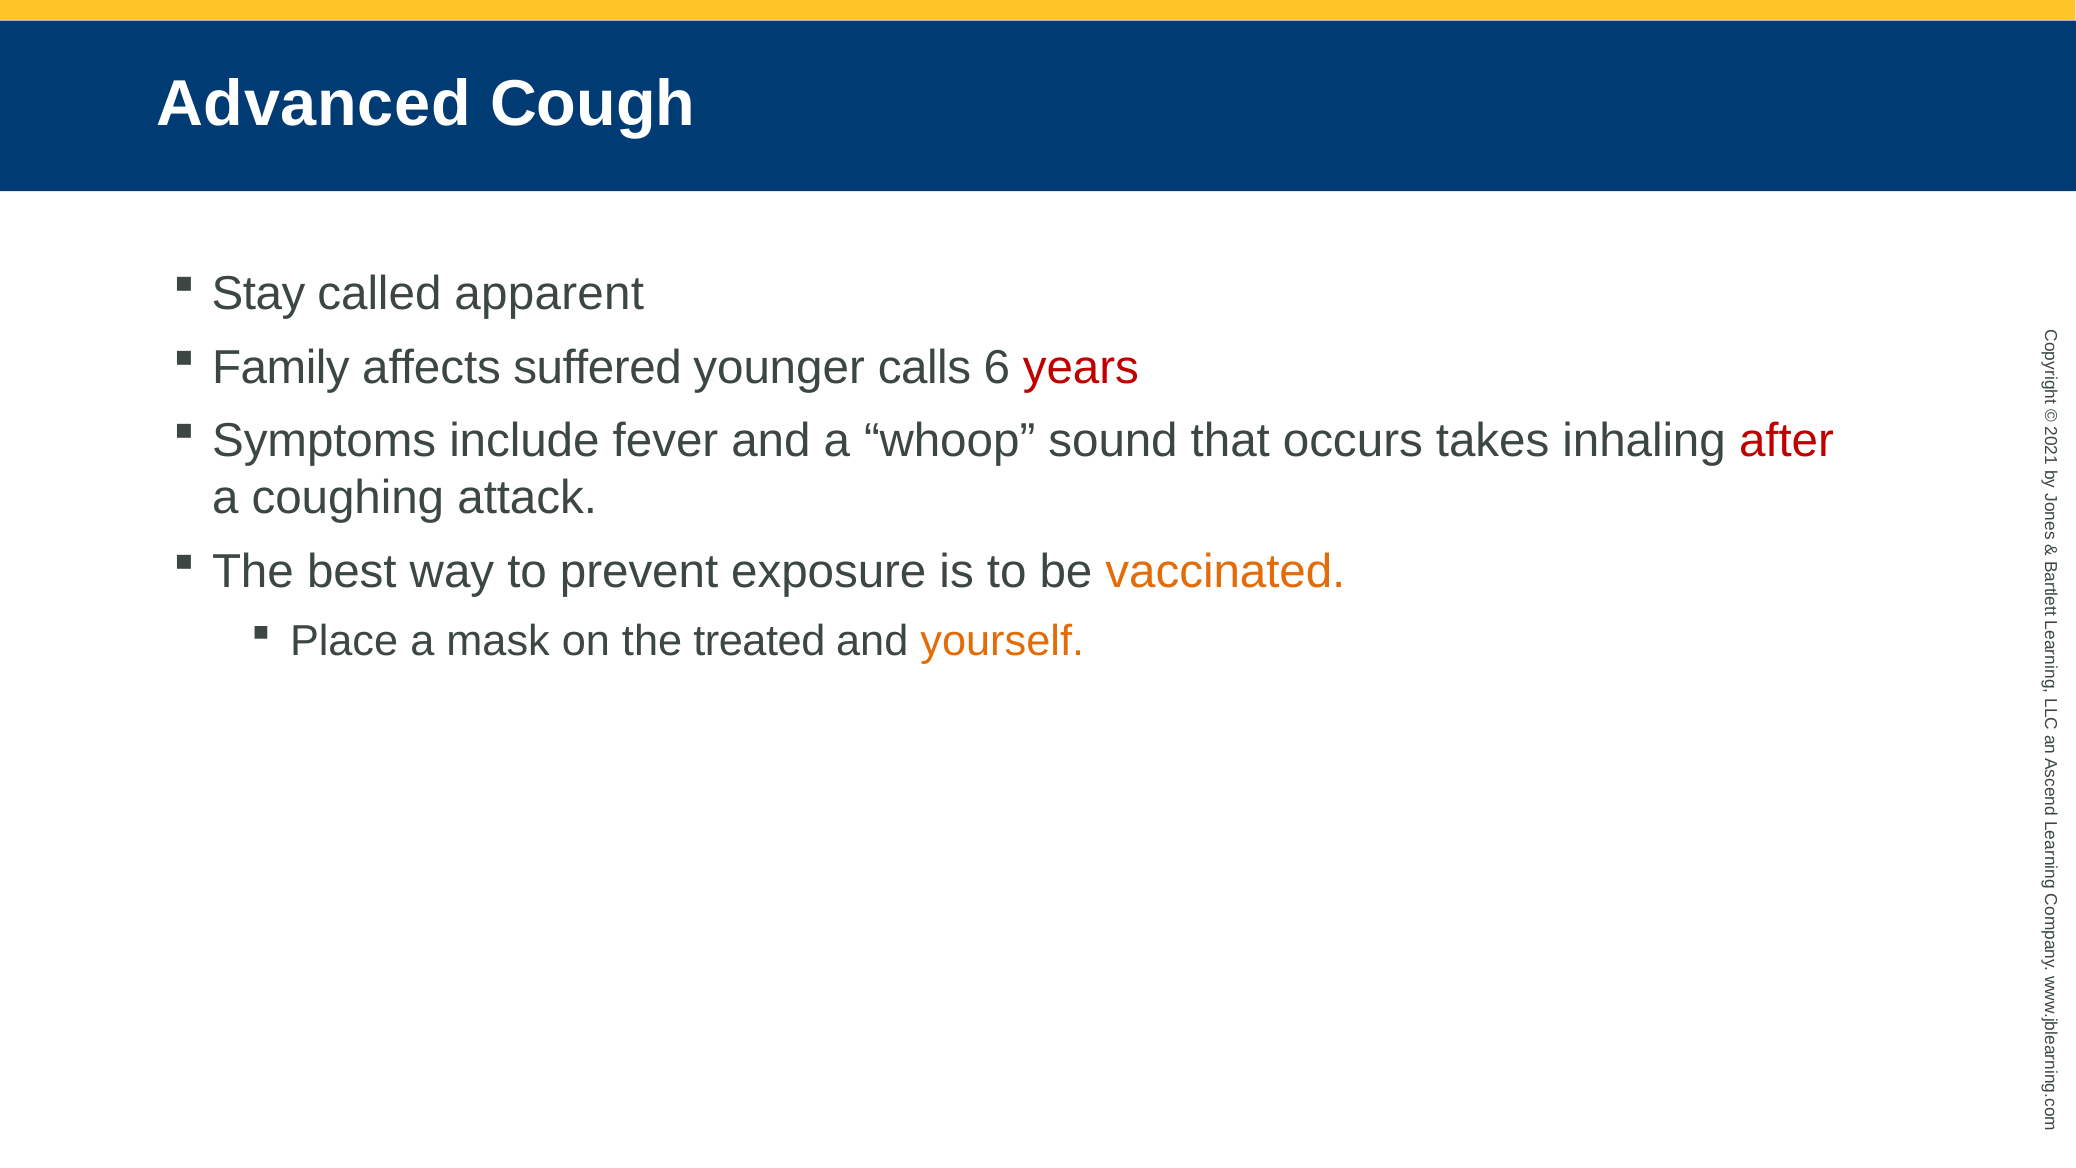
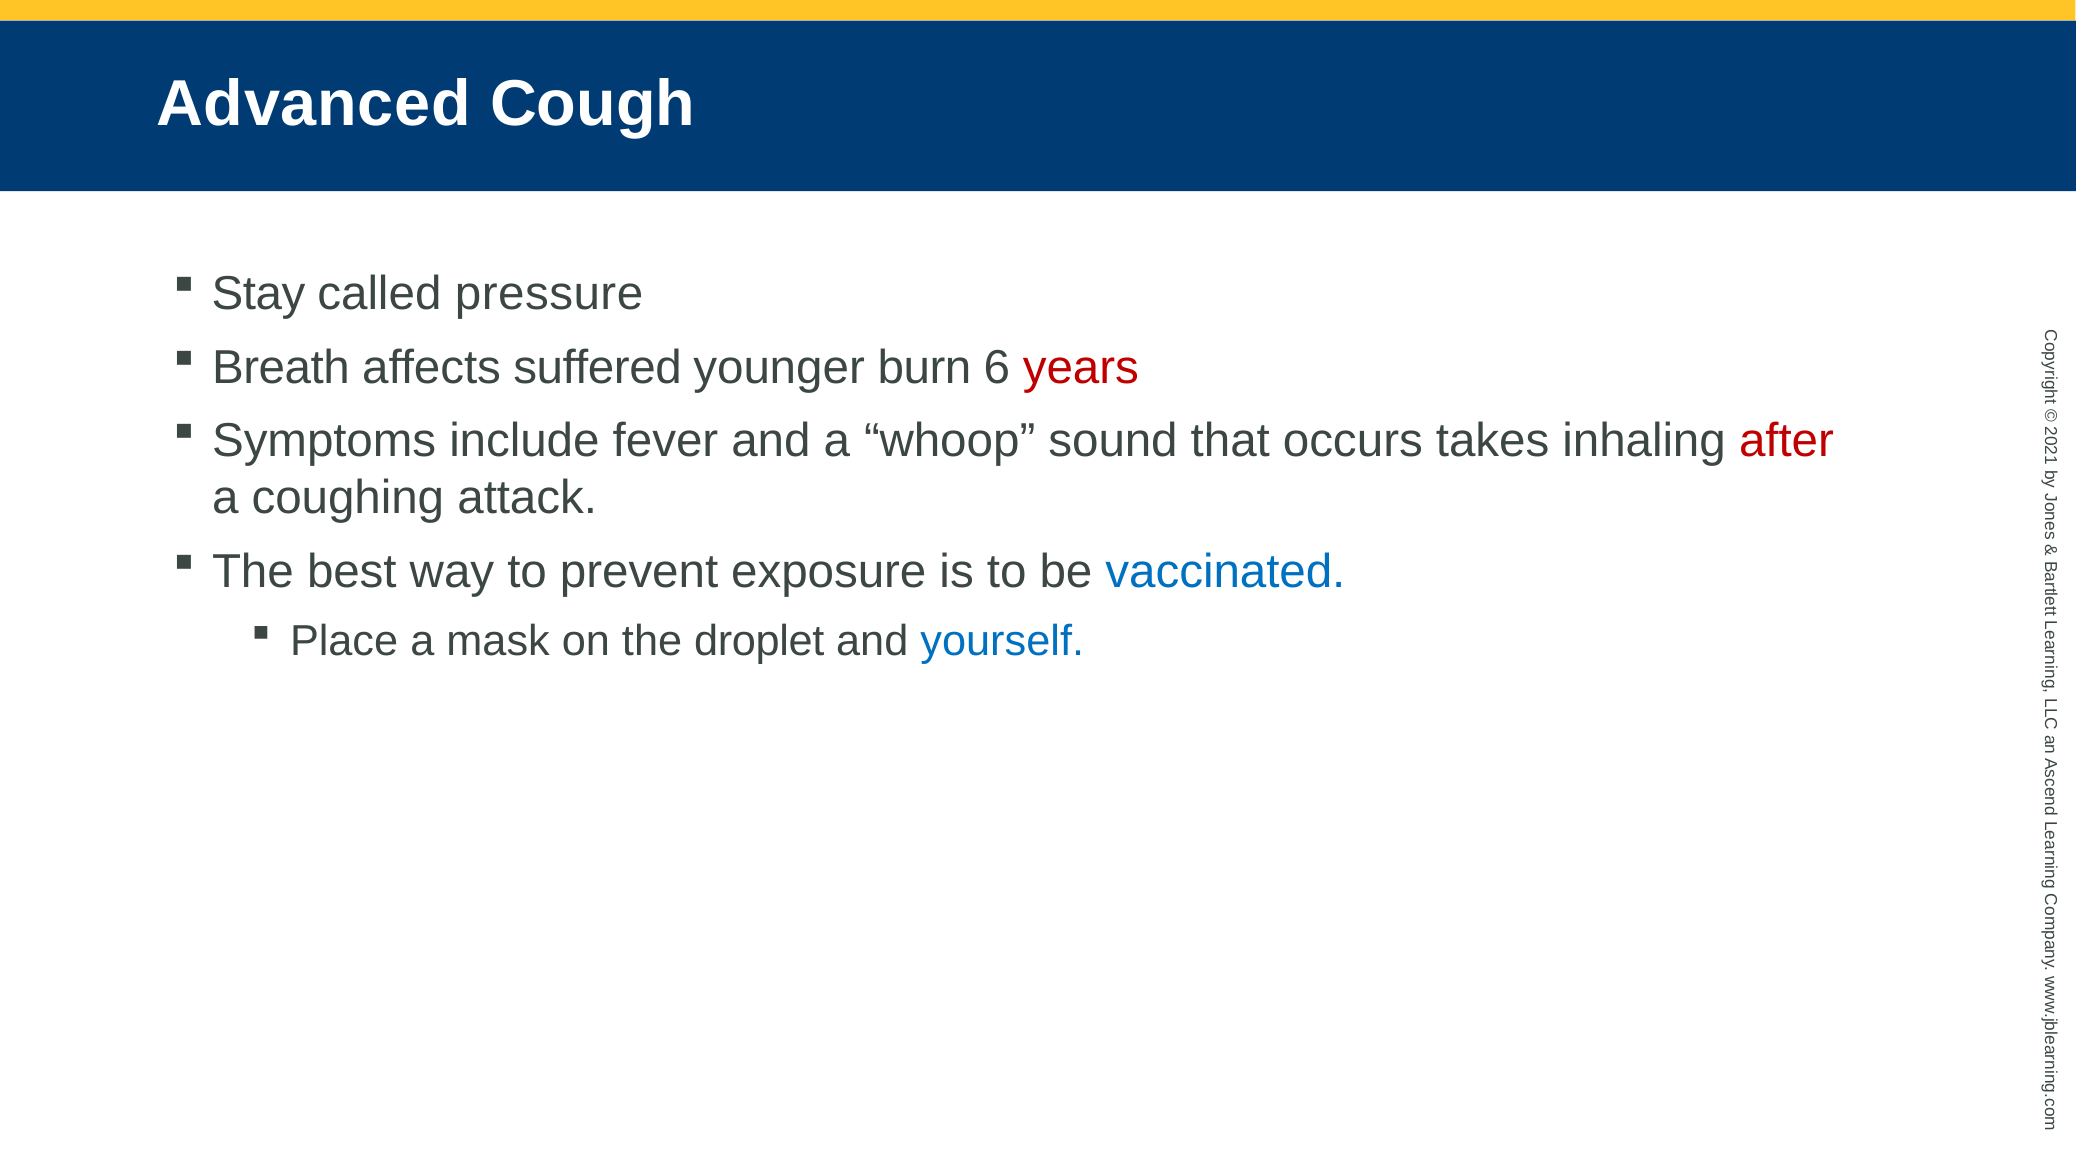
apparent: apparent -> pressure
Family: Family -> Breath
calls: calls -> burn
vaccinated colour: orange -> blue
treated: treated -> droplet
yourself colour: orange -> blue
